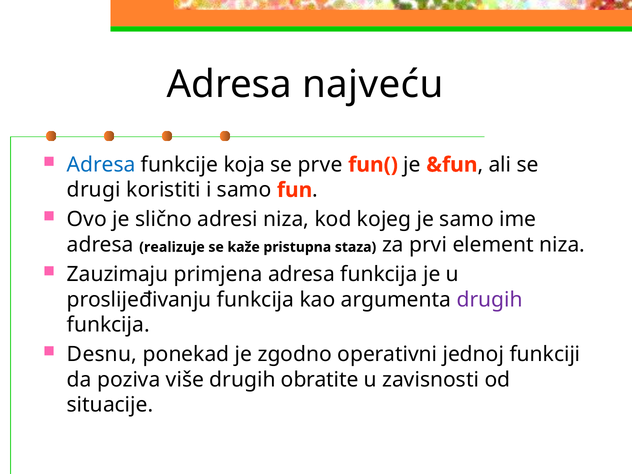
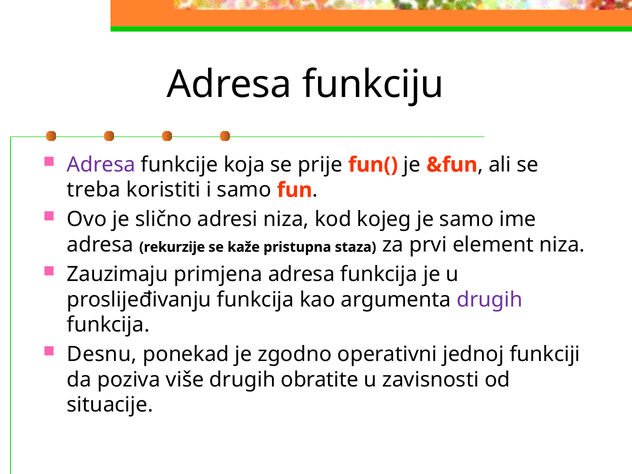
najveću: najveću -> funkciju
Adresa at (101, 165) colour: blue -> purple
prve: prve -> prije
drugi: drugi -> treba
realizuje: realizuje -> rekurzije
